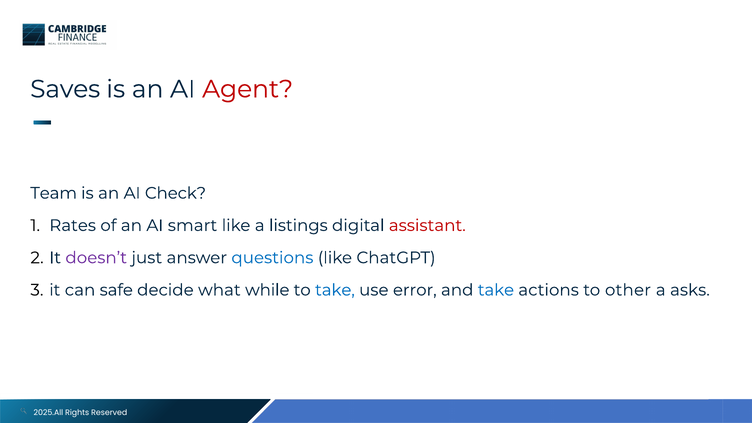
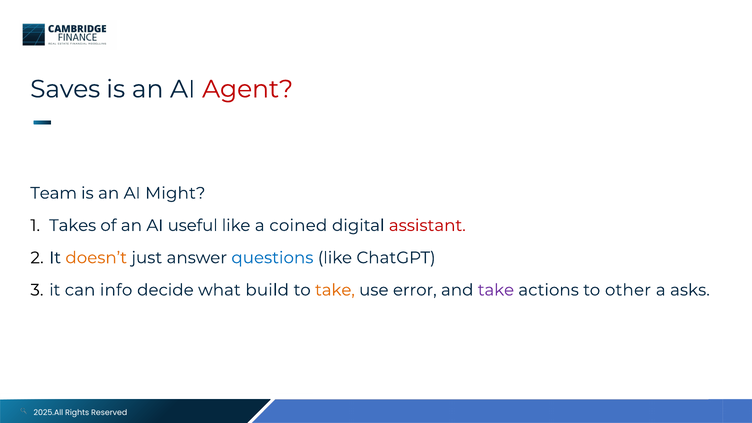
Check: Check -> Might
Rates: Rates -> Takes
smart: smart -> useful
listings: listings -> coined
doesn’t colour: purple -> orange
safe: safe -> info
while: while -> build
take at (335, 290) colour: blue -> orange
take at (496, 290) colour: blue -> purple
